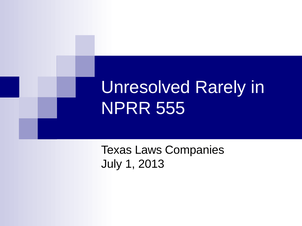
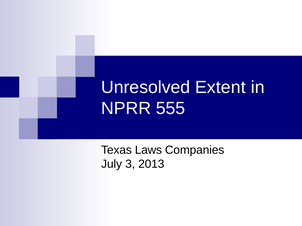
Rarely: Rarely -> Extent
1: 1 -> 3
